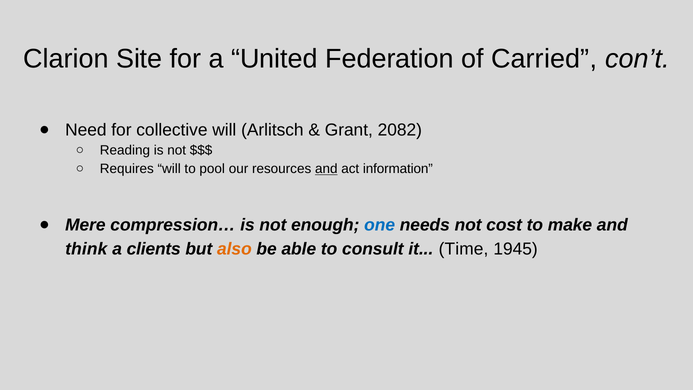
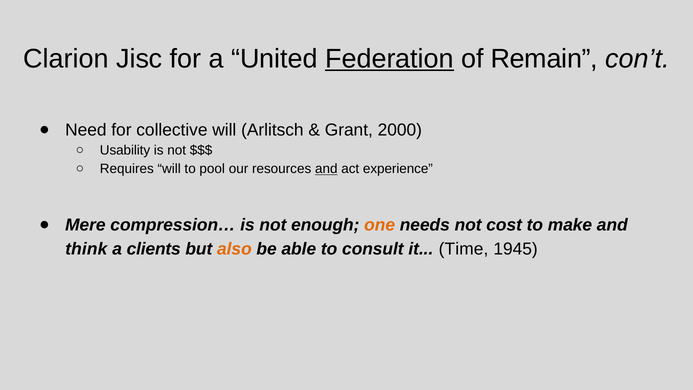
Site: Site -> Jisc
Federation underline: none -> present
Carried: Carried -> Remain
2082: 2082 -> 2000
Reading: Reading -> Usability
information: information -> experience
one colour: blue -> orange
